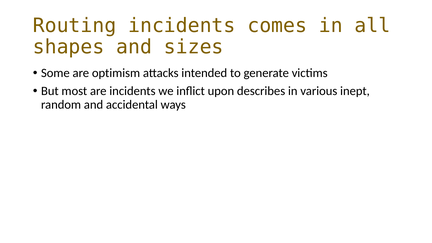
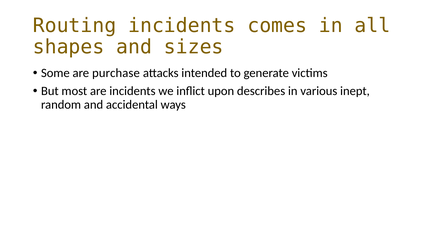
optimism: optimism -> purchase
